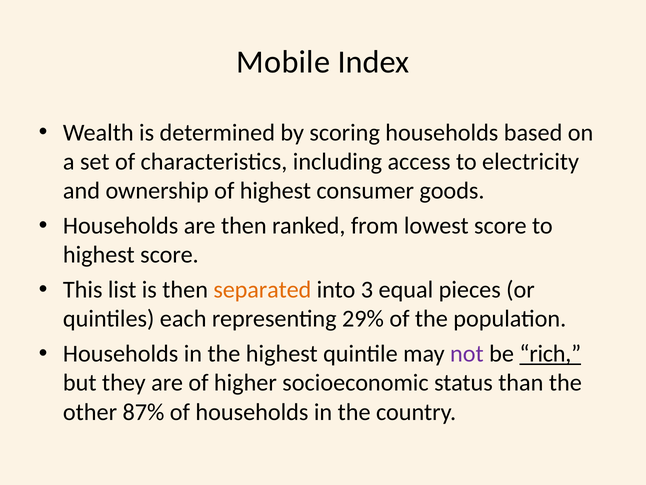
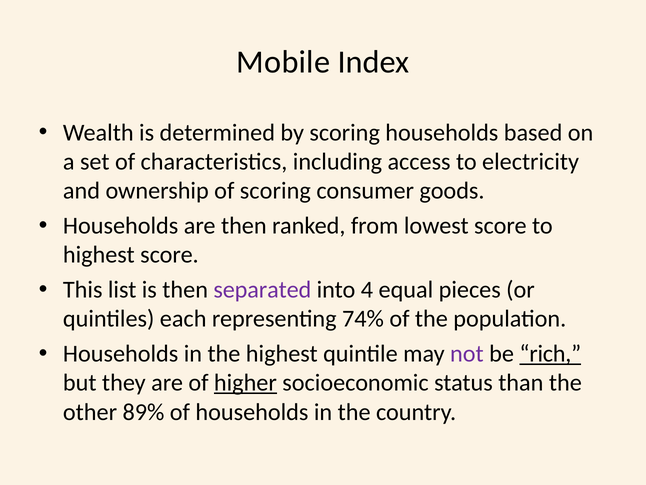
of highest: highest -> scoring
separated colour: orange -> purple
3: 3 -> 4
29%: 29% -> 74%
higher underline: none -> present
87%: 87% -> 89%
